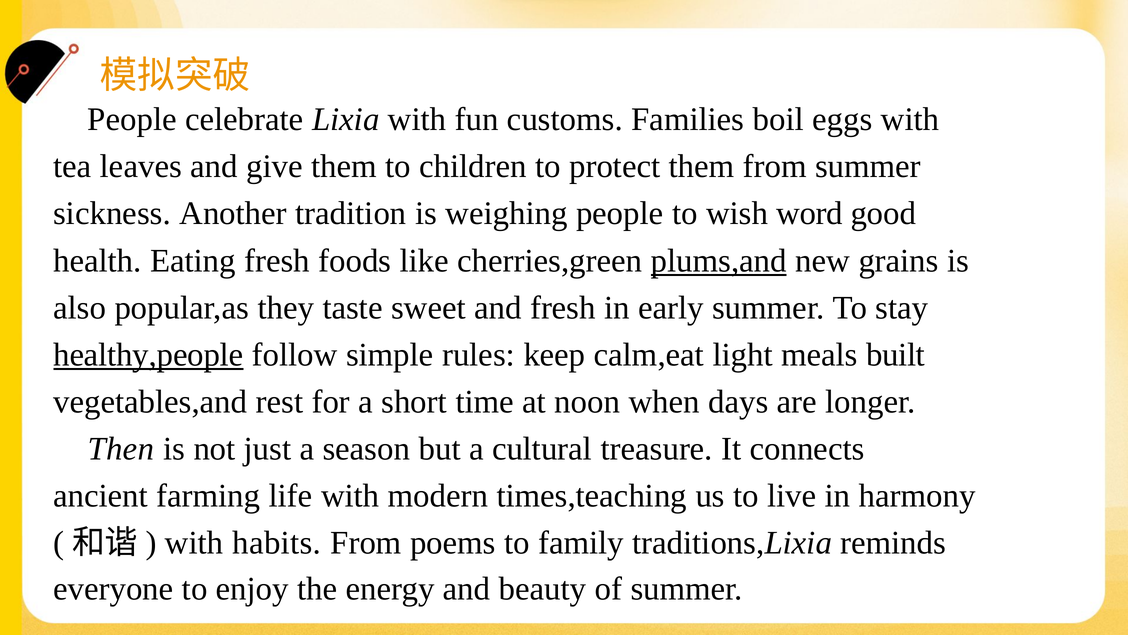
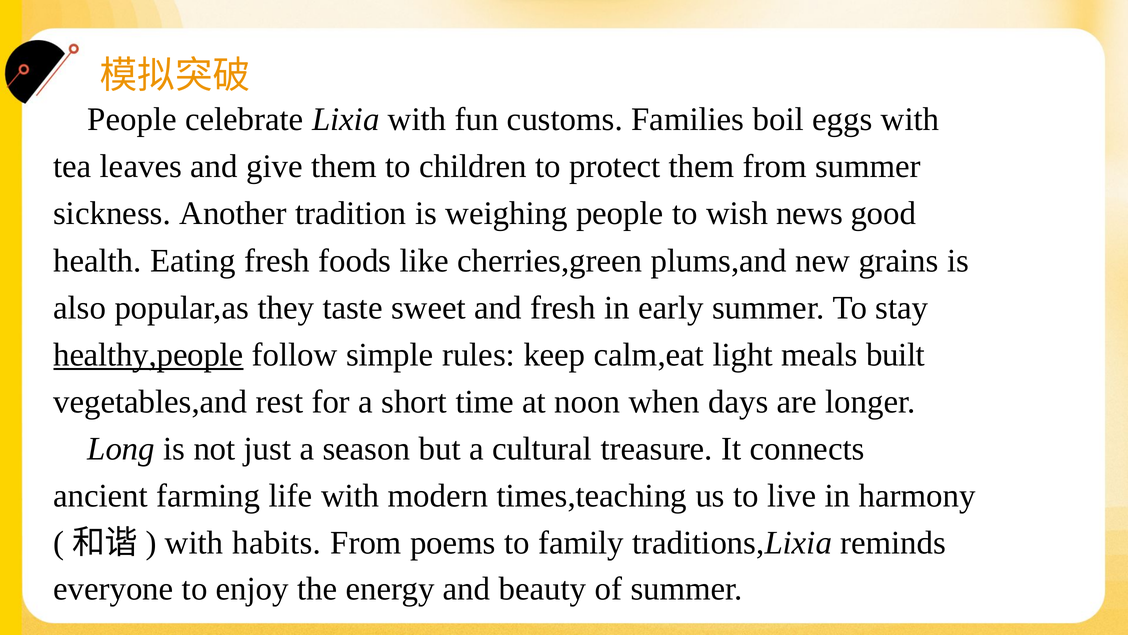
word: word -> news
plums,and underline: present -> none
Then: Then -> Long
